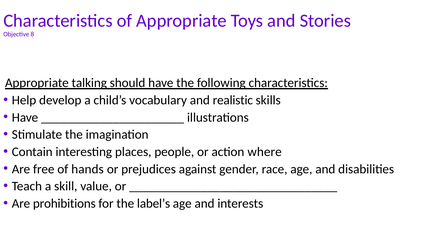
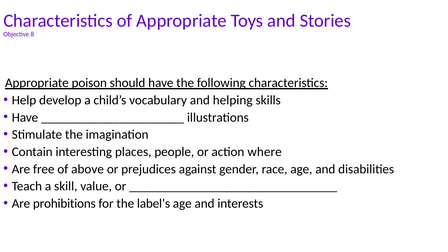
talking: talking -> poison
realistic: realistic -> helping
hands: hands -> above
